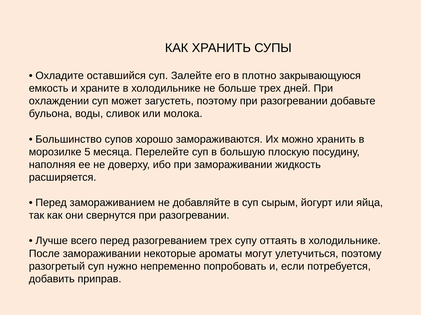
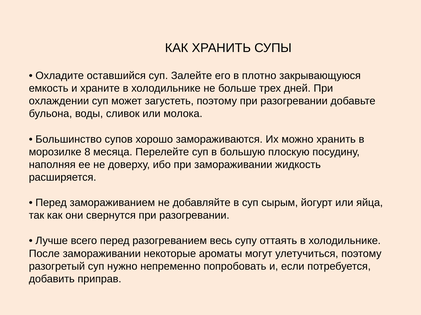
5: 5 -> 8
разогреванием трех: трех -> весь
